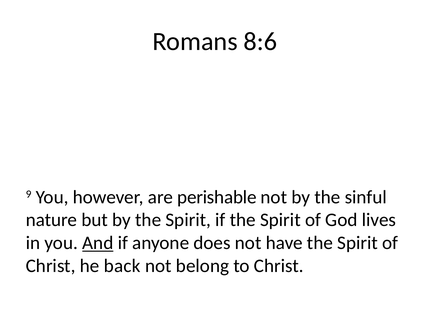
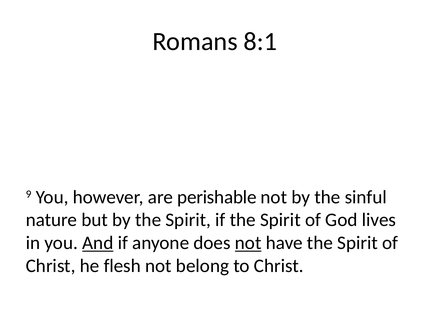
8:6: 8:6 -> 8:1
not at (248, 243) underline: none -> present
back: back -> flesh
